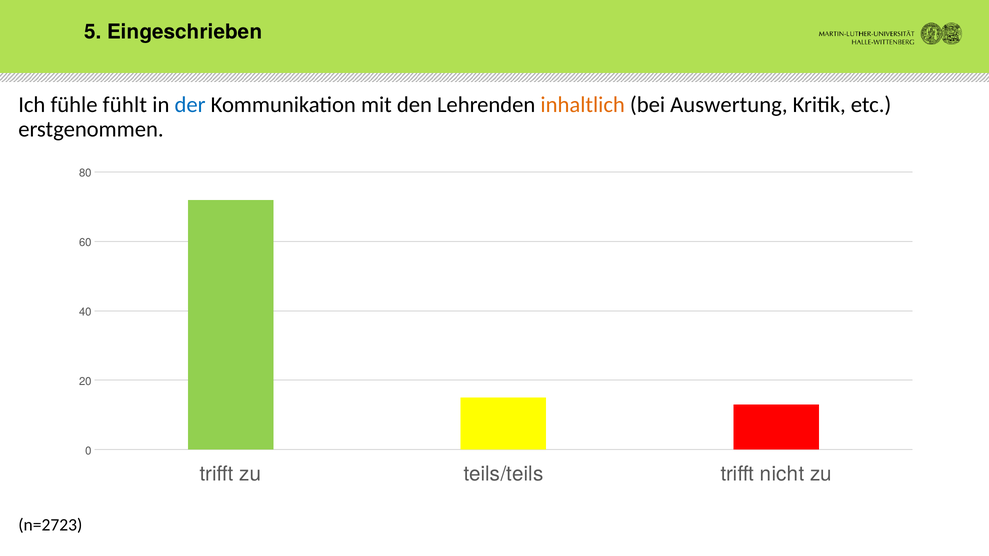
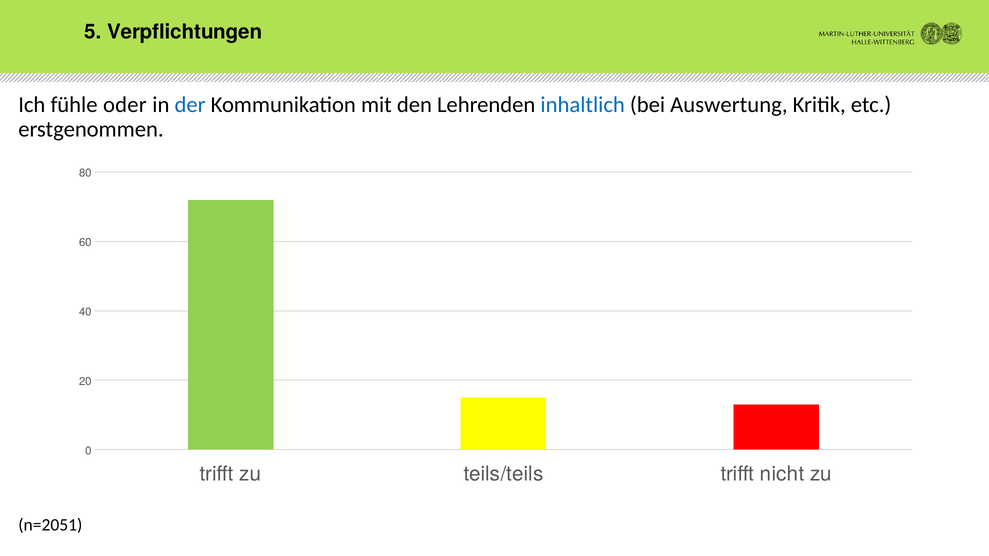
Eingeschrieben: Eingeschrieben -> Verpflichtungen
fühlt: fühlt -> oder
inhaltlich colour: orange -> blue
n=2723: n=2723 -> n=2051
